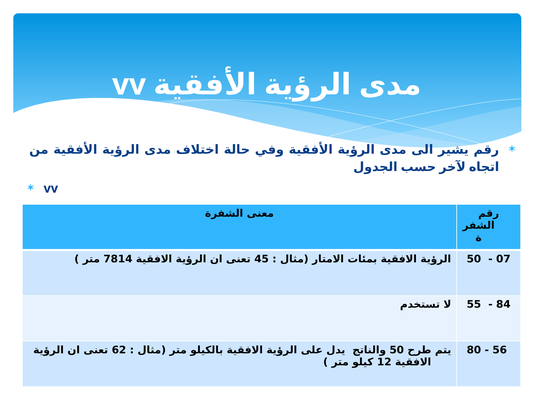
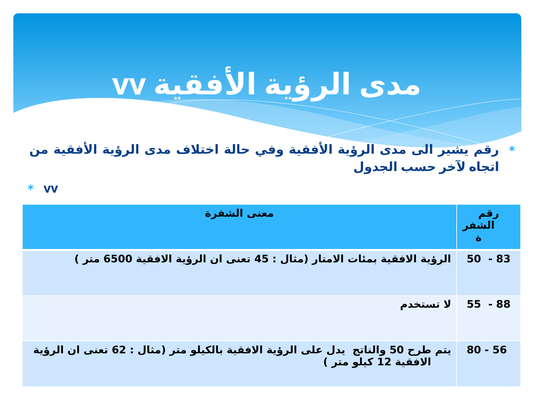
7814: 7814 -> 6500
07: 07 -> 83
84: 84 -> 88
